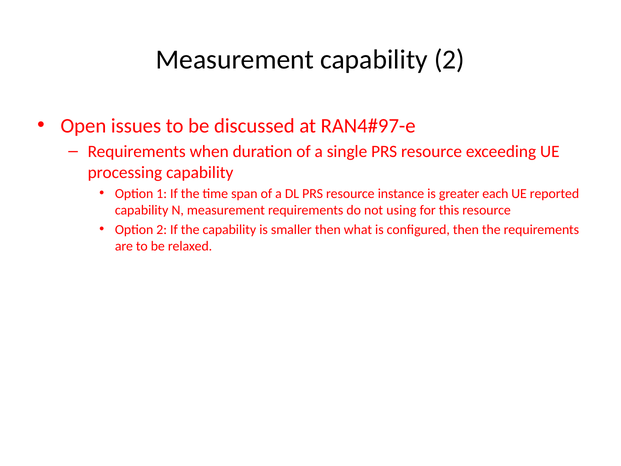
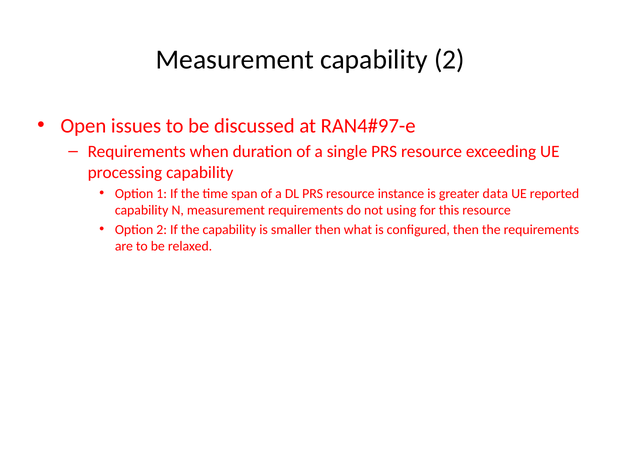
each: each -> data
